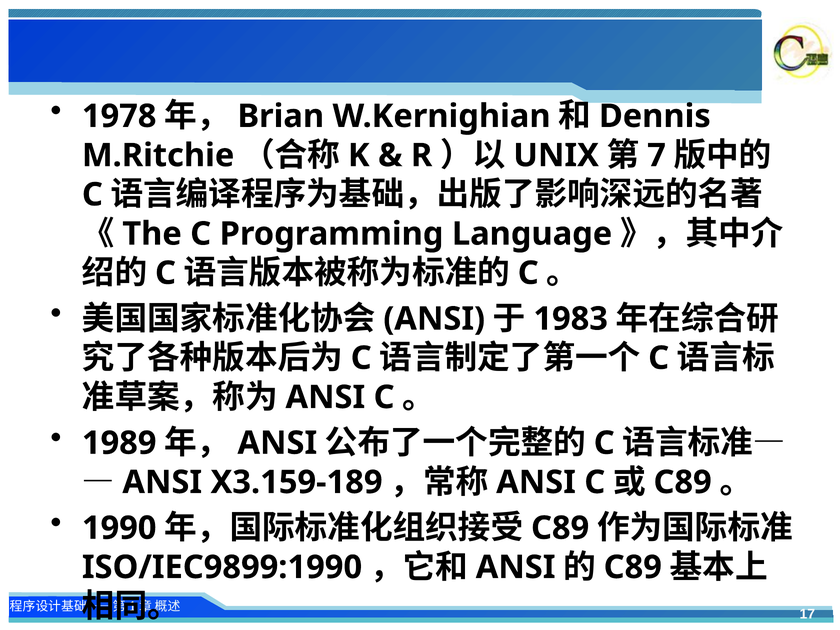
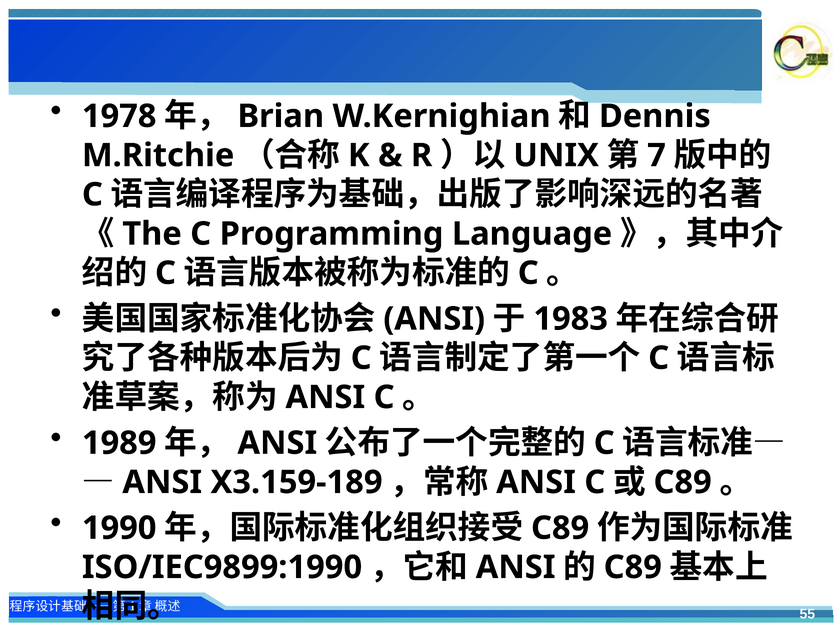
17: 17 -> 55
